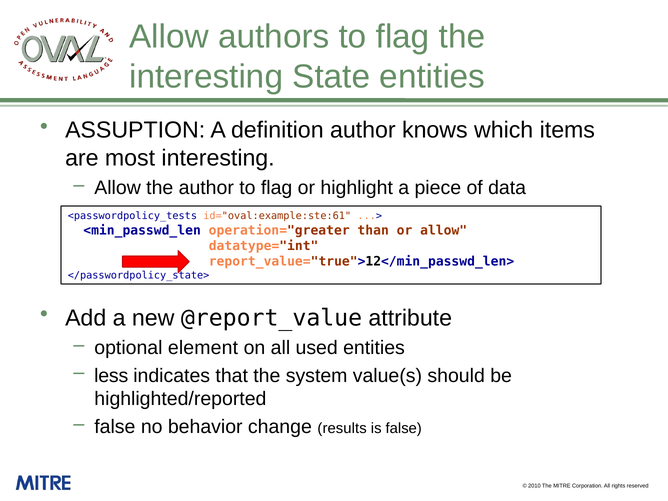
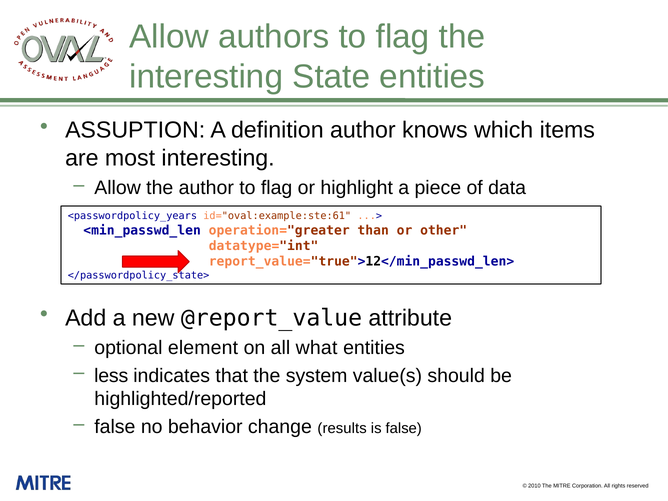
<passwordpolicy_tests: <passwordpolicy_tests -> <passwordpolicy_years
or allow: allow -> other
used: used -> what
